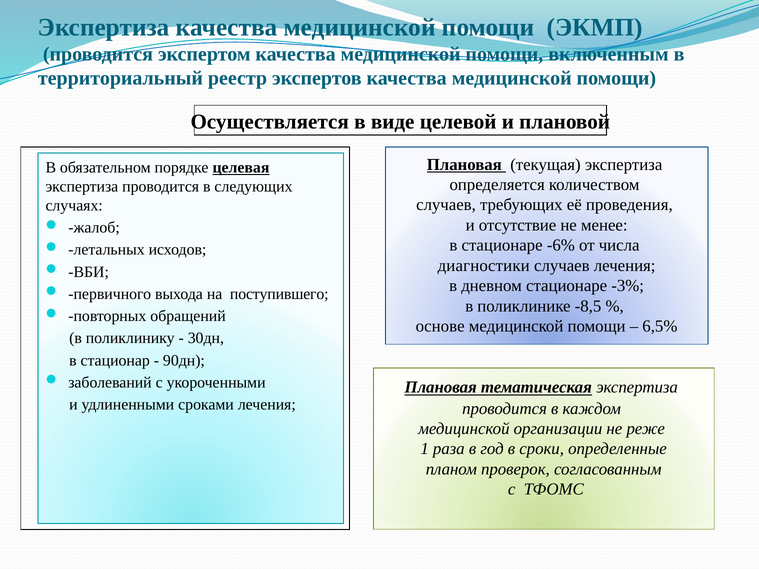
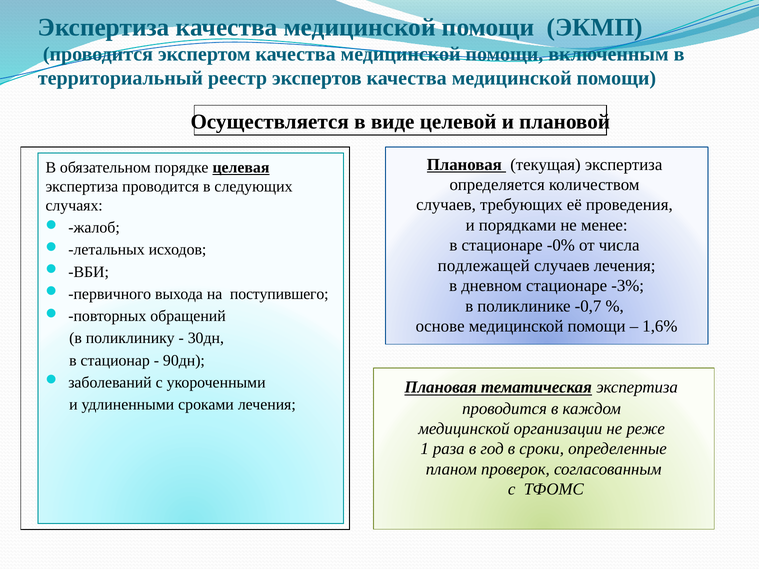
отсутствие: отсутствие -> порядками
-6%: -6% -> -0%
диагностики: диагностики -> подлежащей
-8,5: -8,5 -> -0,7
6,5%: 6,5% -> 1,6%
